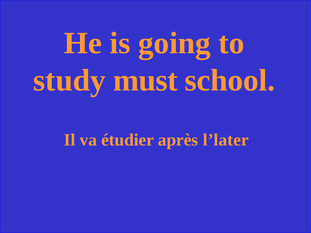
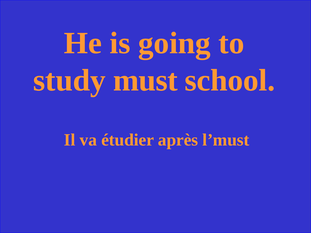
l’later: l’later -> l’must
